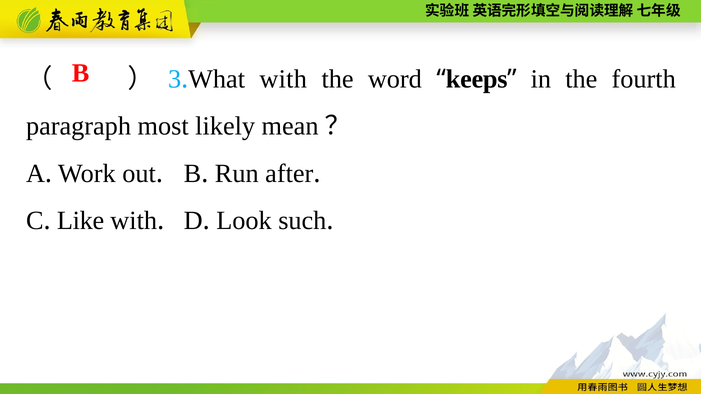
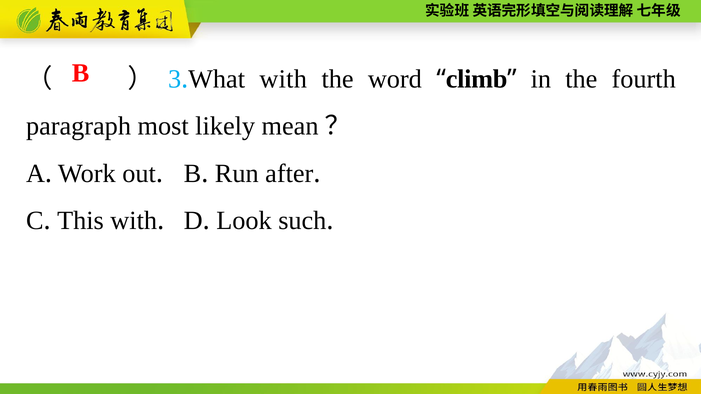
keeps: keeps -> climb
Like: Like -> This
